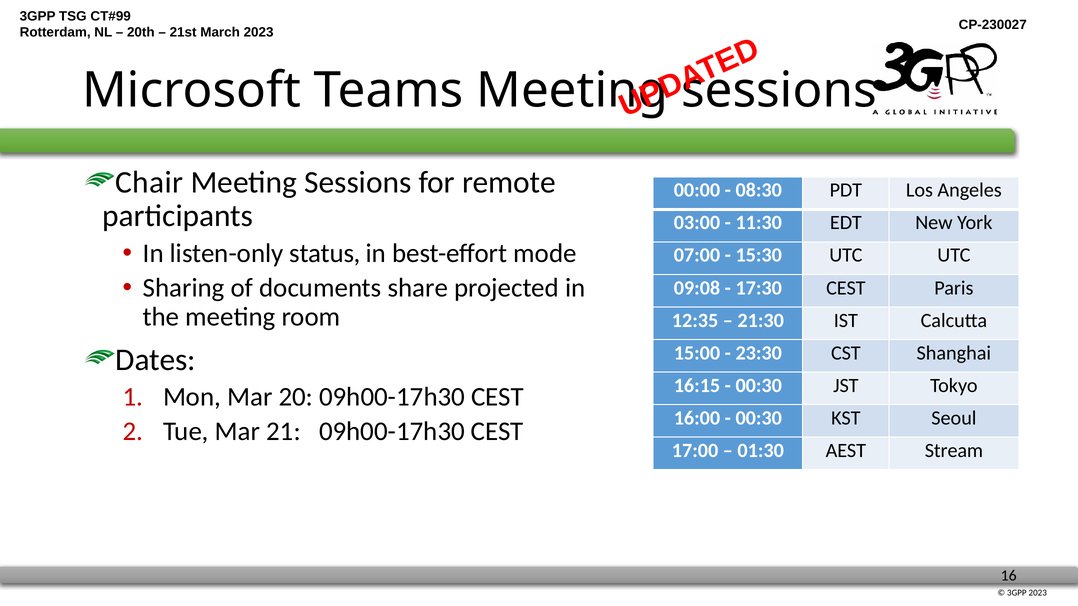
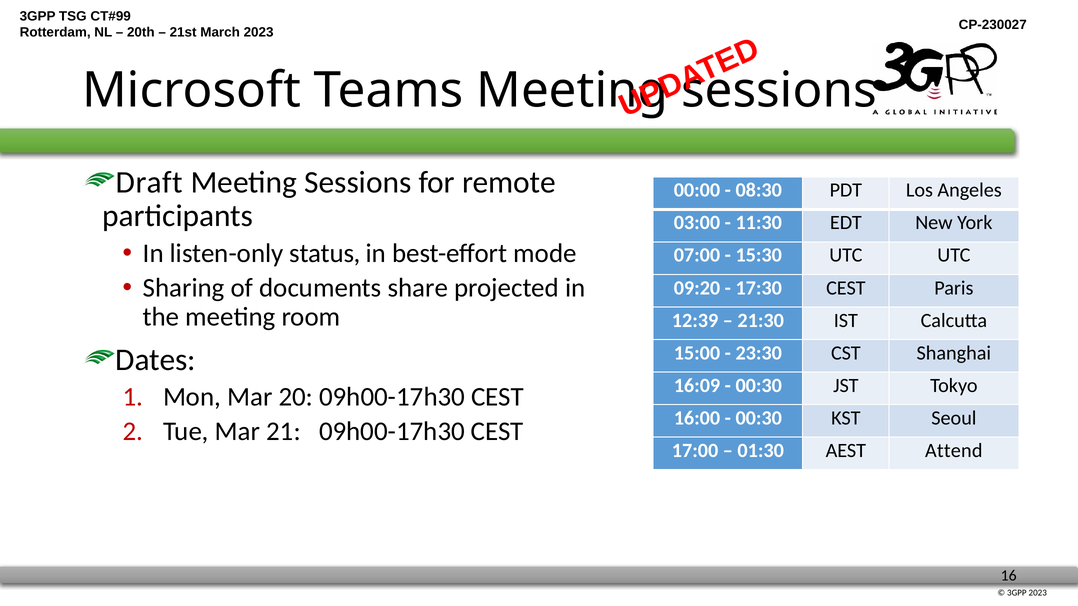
Chair: Chair -> Draft
09:08: 09:08 -> 09:20
12:35: 12:35 -> 12:39
16:15: 16:15 -> 16:09
Stream: Stream -> Attend
